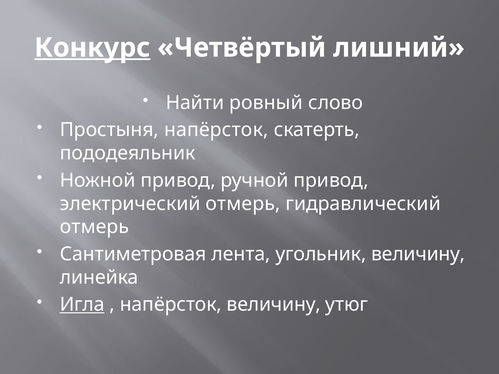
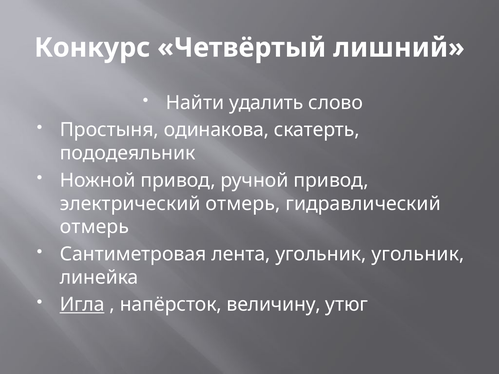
Конкурс underline: present -> none
ровный: ровный -> удалить
Простыня напёрсток: напёрсток -> одинакова
угольник величину: величину -> угольник
